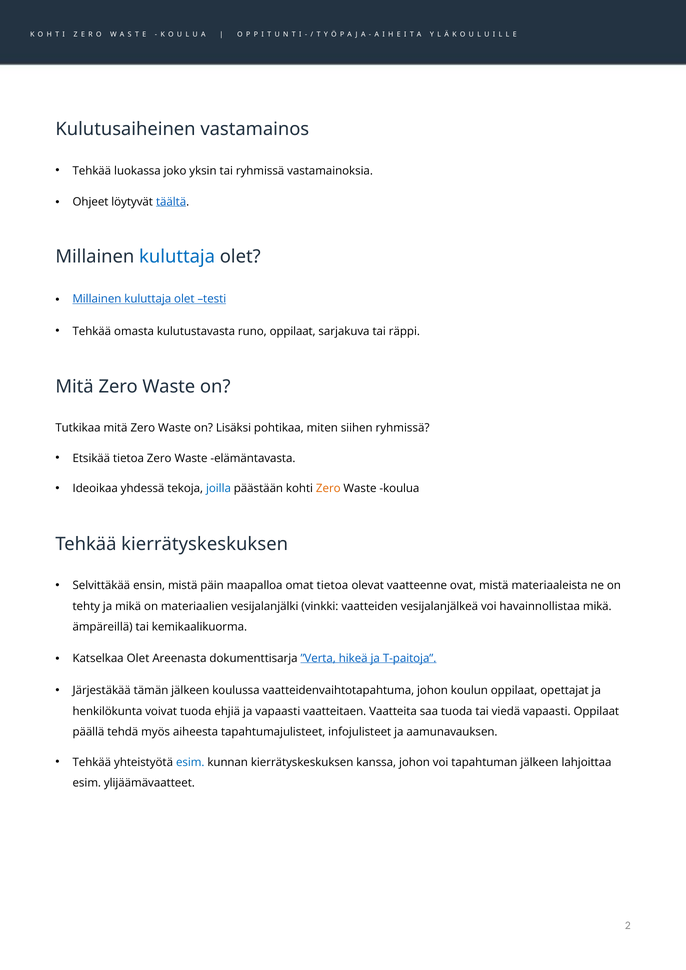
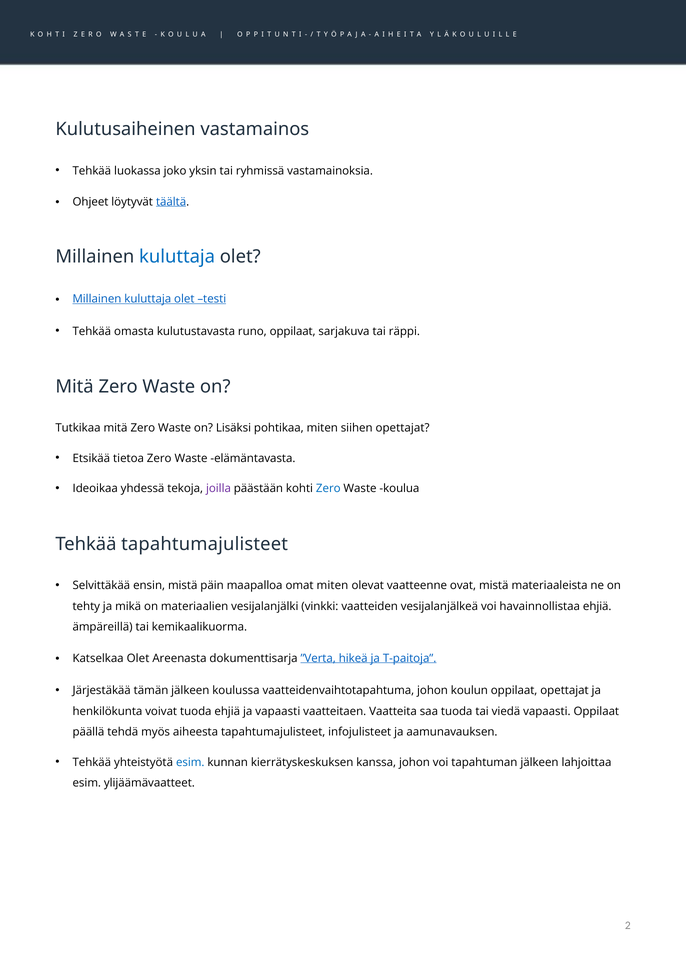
siihen ryhmissä: ryhmissä -> opettajat
joilla colour: blue -> purple
Zero at (328, 489) colour: orange -> blue
Tehkää kierrätyskeskuksen: kierrätyskeskuksen -> tapahtumajulisteet
omat tietoa: tietoa -> miten
havainnollistaa mikä: mikä -> ehjiä
